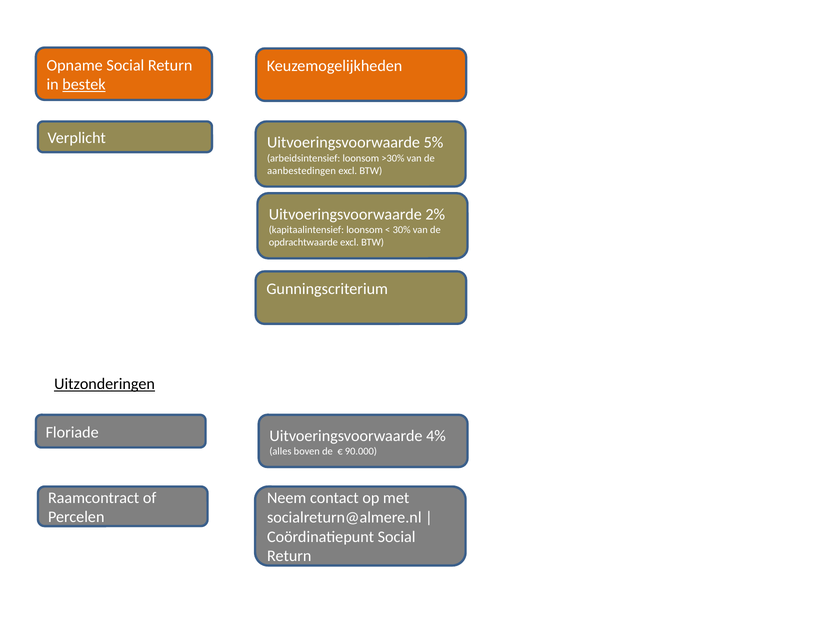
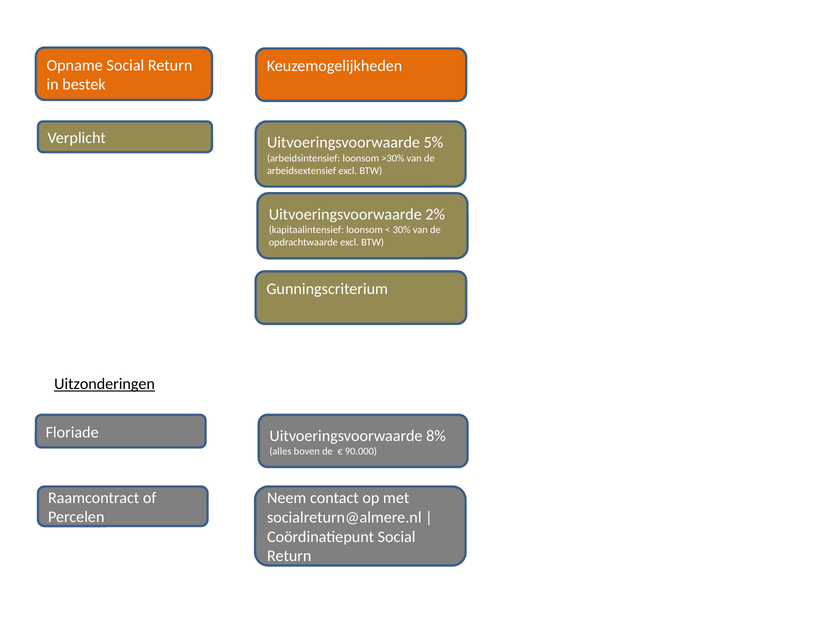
bestek underline: present -> none
aanbestedingen: aanbestedingen -> arbeidsextensief
4%: 4% -> 8%
